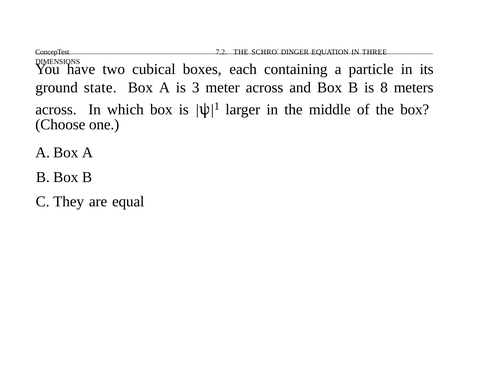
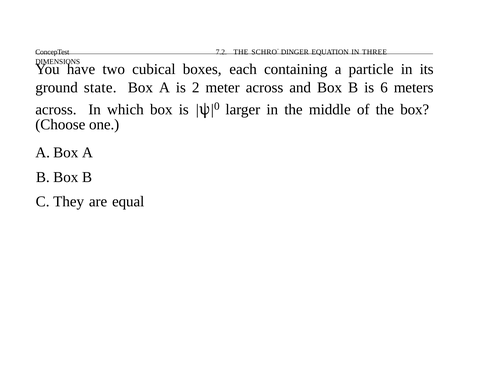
3: 3 -> 2
8: 8 -> 6
1: 1 -> 0
